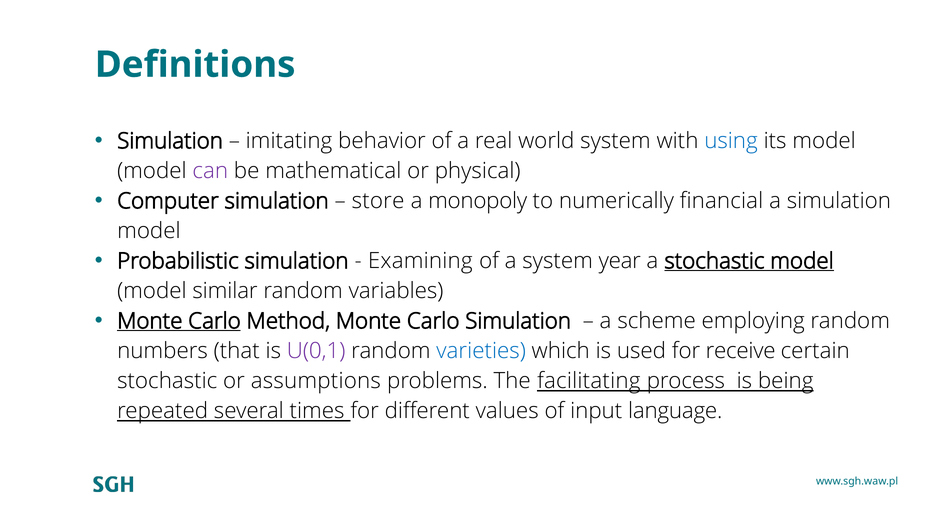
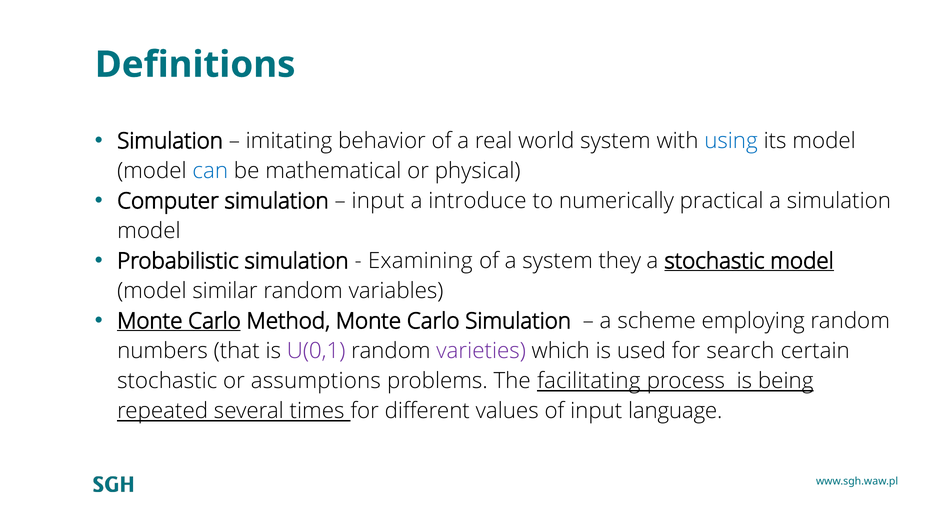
can colour: purple -> blue
store at (378, 201): store -> input
monopoly: monopoly -> introduce
financial: financial -> practical
year: year -> they
varieties colour: blue -> purple
receive: receive -> search
